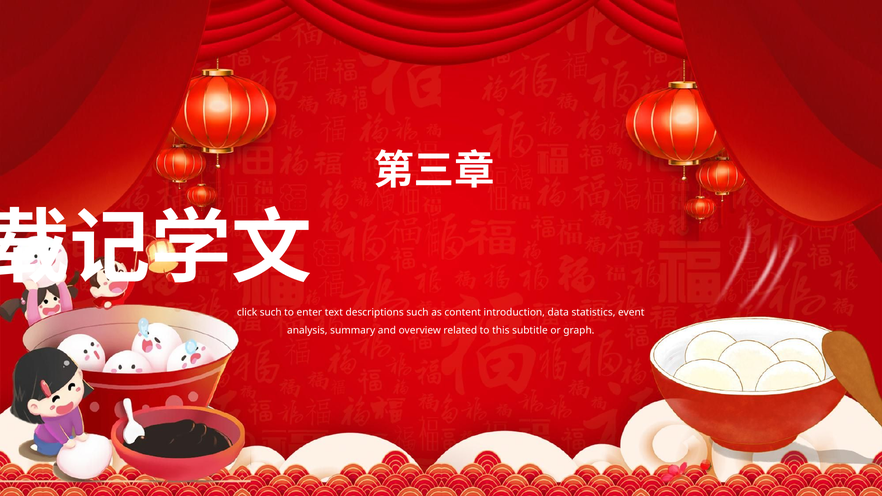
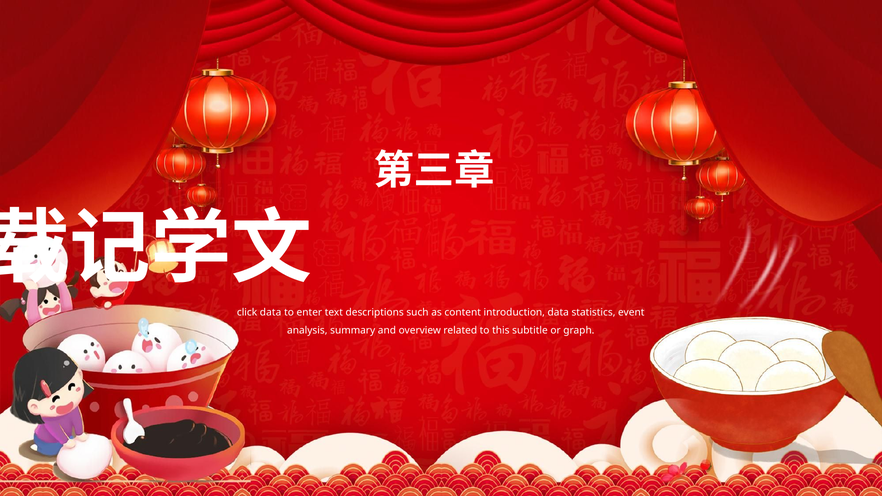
click such: such -> data
